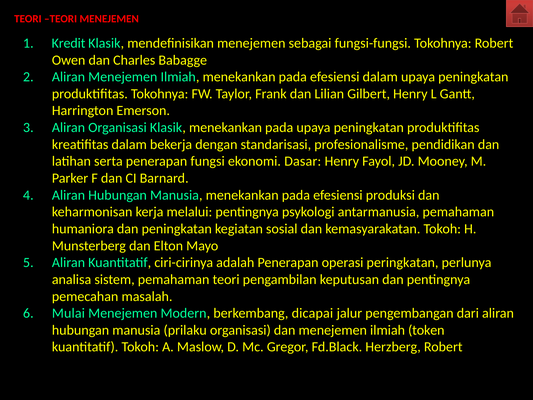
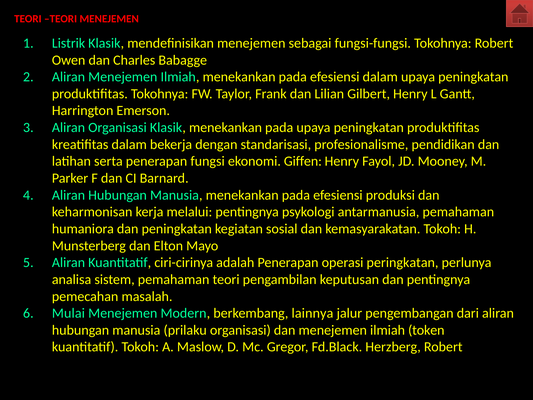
Kredit: Kredit -> Listrik
Dasar: Dasar -> Giffen
dicapai: dicapai -> lainnya
